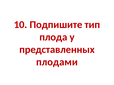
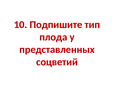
плодами: плодами -> соцветий
